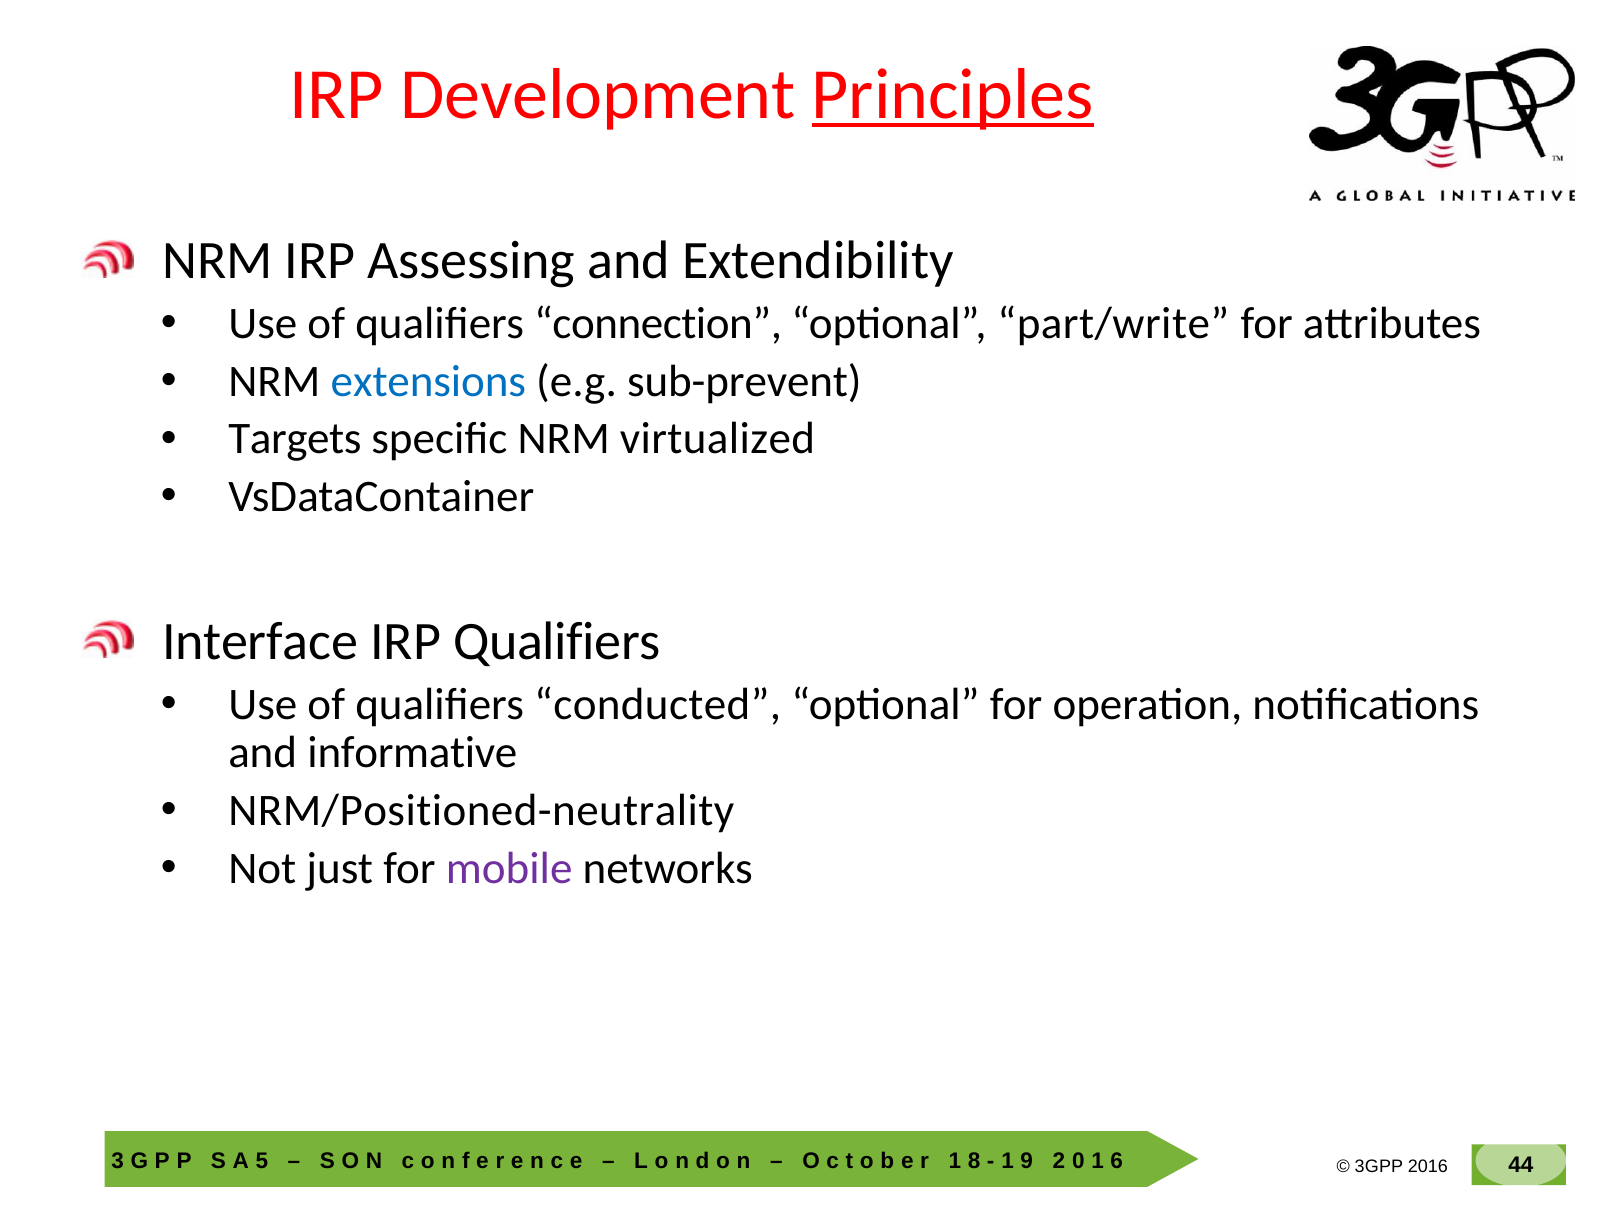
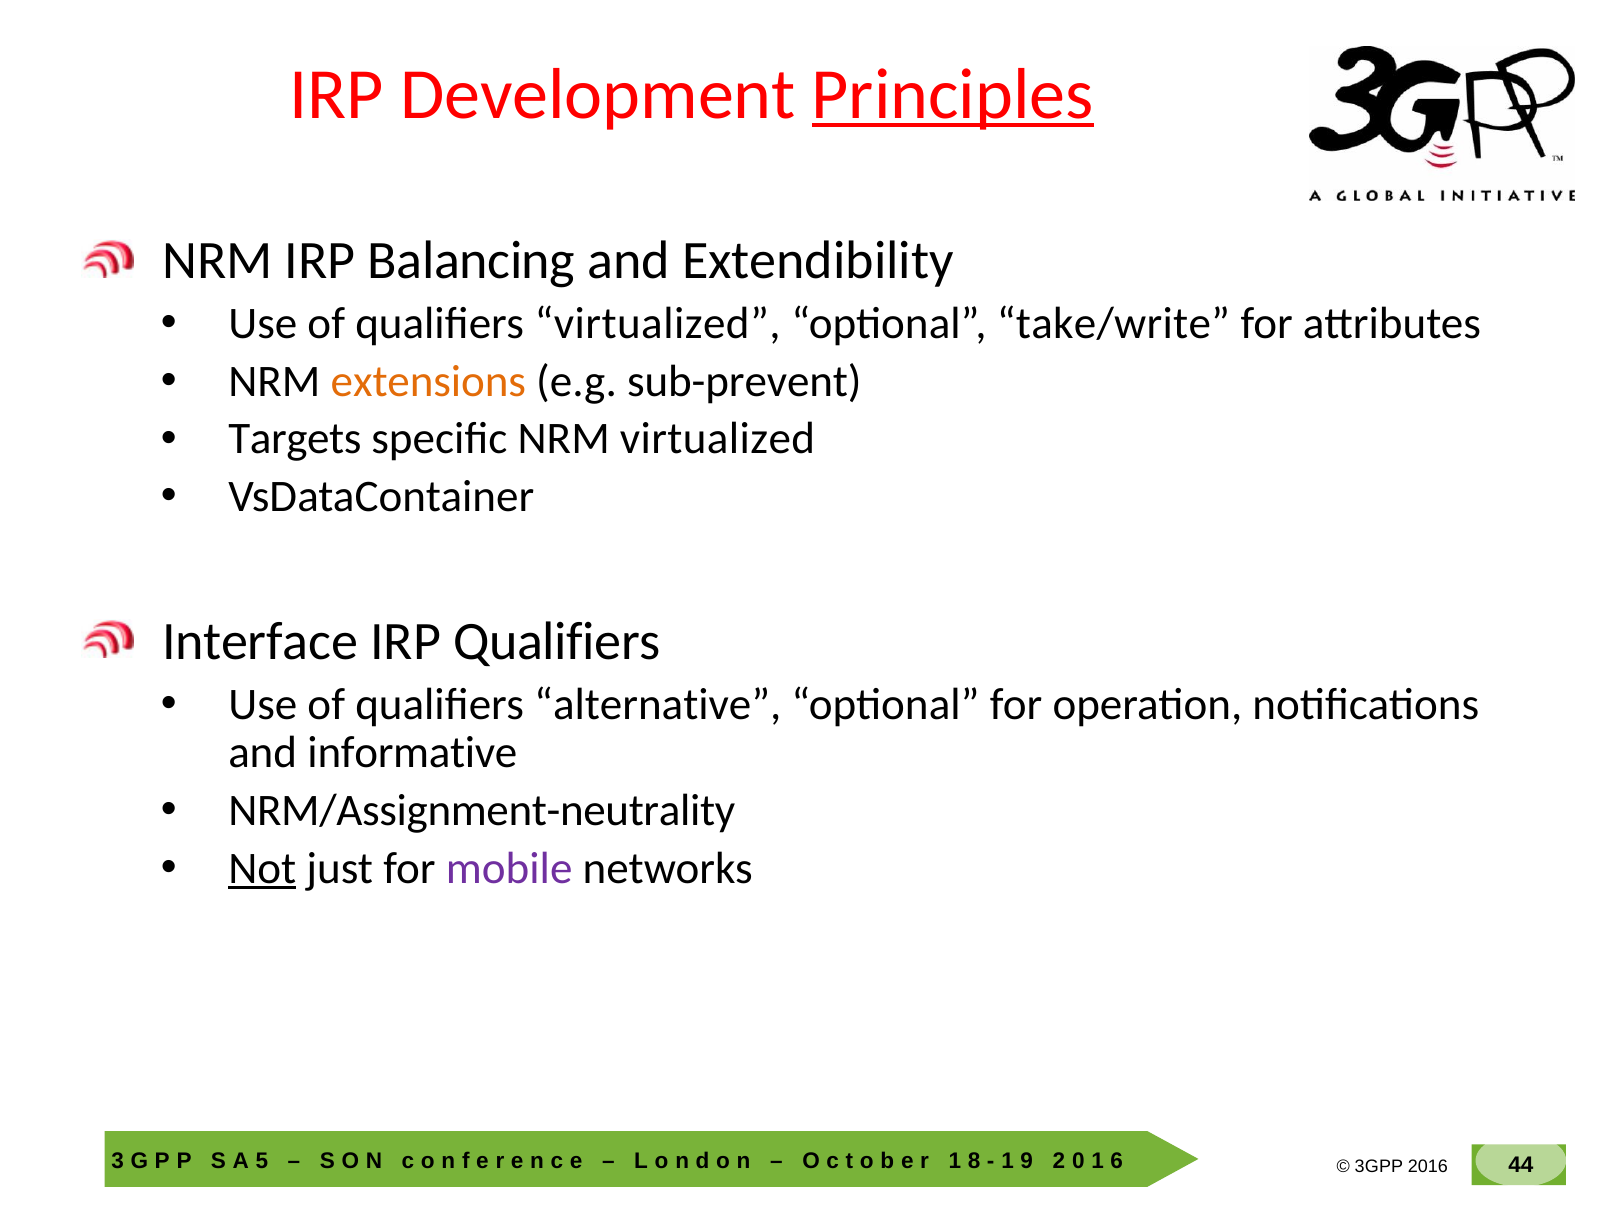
Assessing: Assessing -> Balancing
qualifiers connection: connection -> virtualized
part/write: part/write -> take/write
extensions colour: blue -> orange
conducted: conducted -> alternative
NRM/Positioned-neutrality: NRM/Positioned-neutrality -> NRM/Assignment-neutrality
Not underline: none -> present
